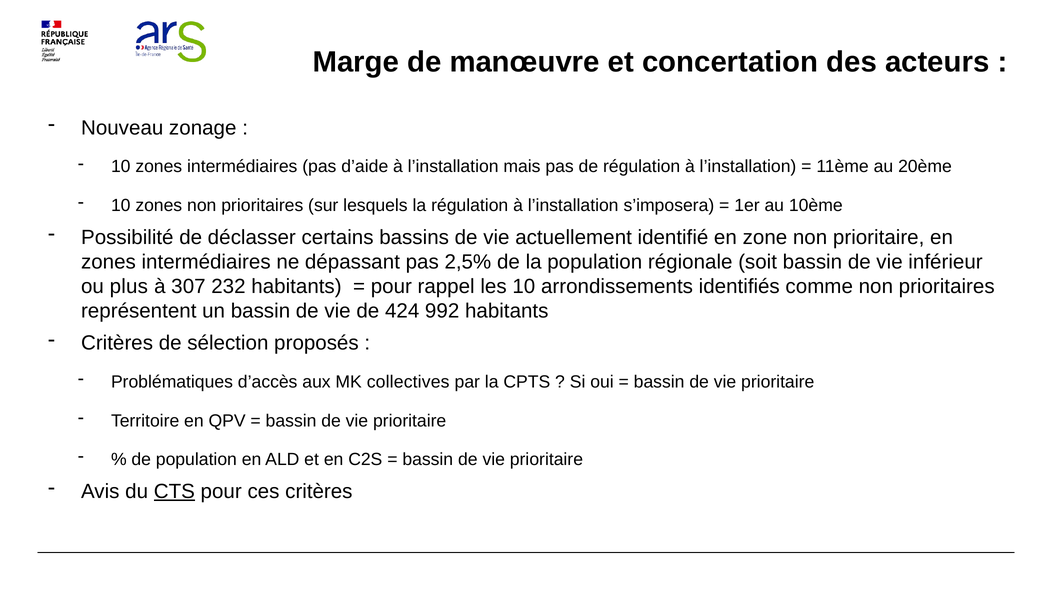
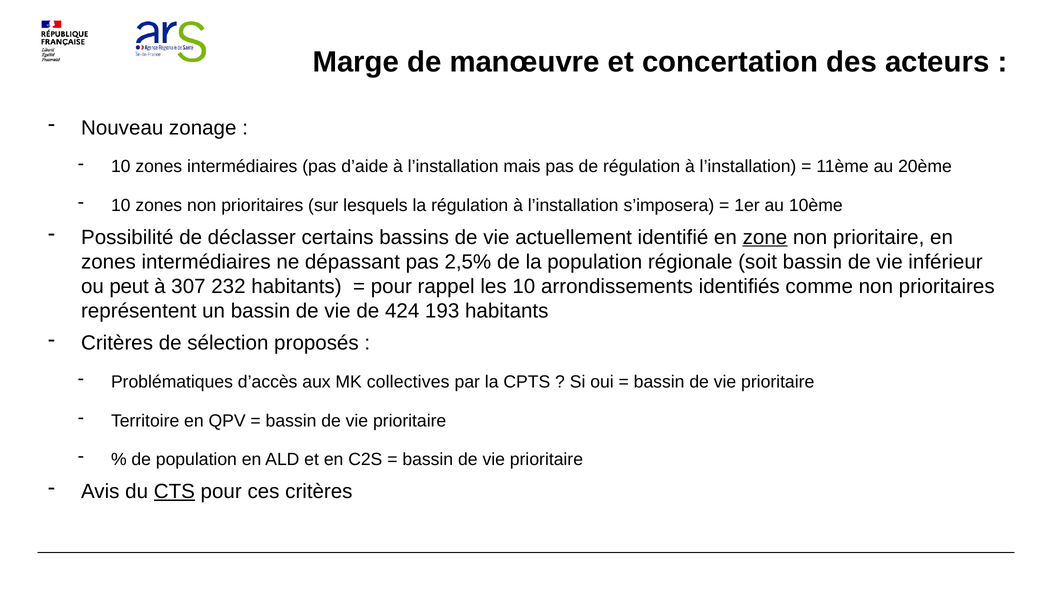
zone underline: none -> present
plus: plus -> peut
992: 992 -> 193
